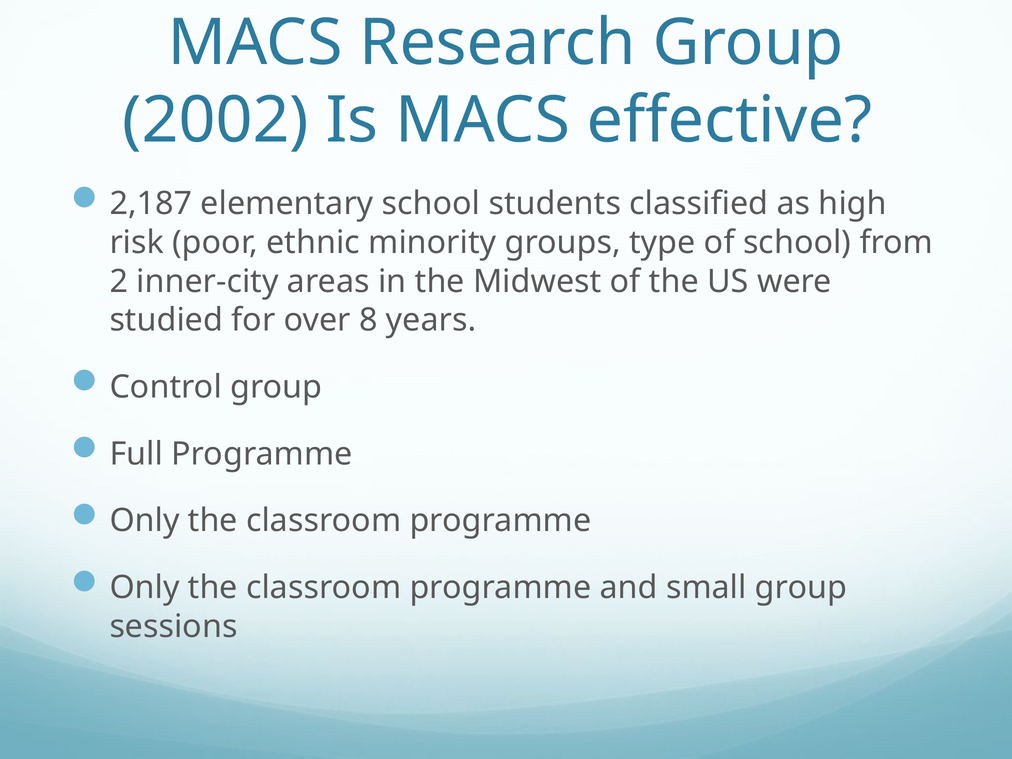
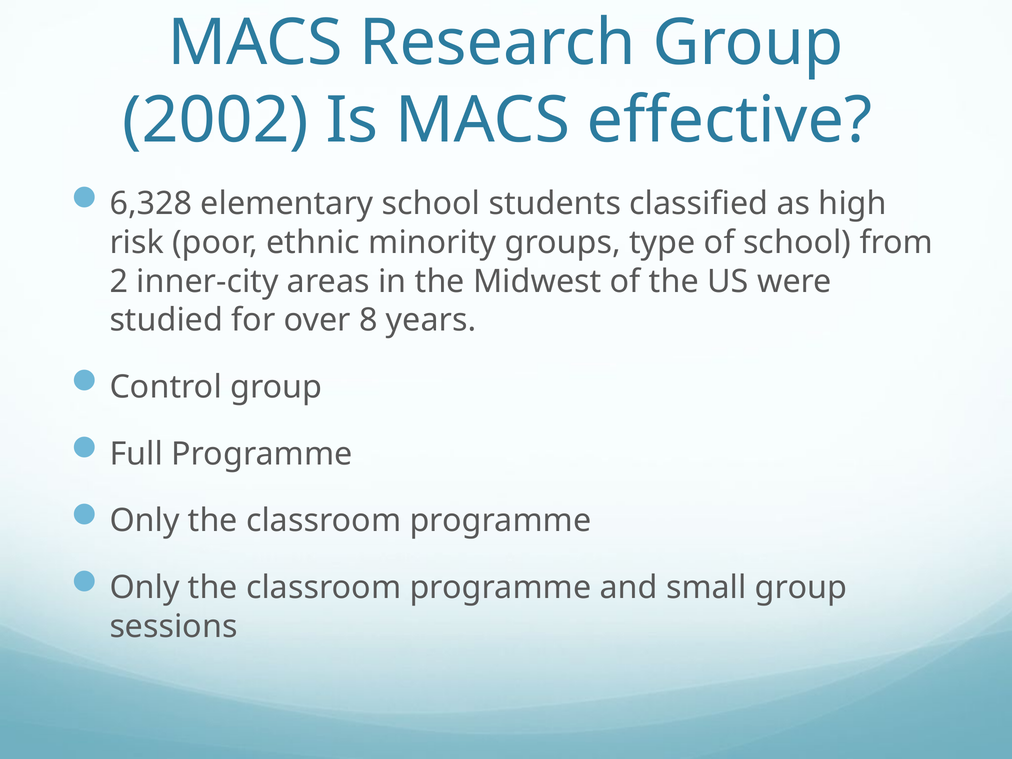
2,187: 2,187 -> 6,328
